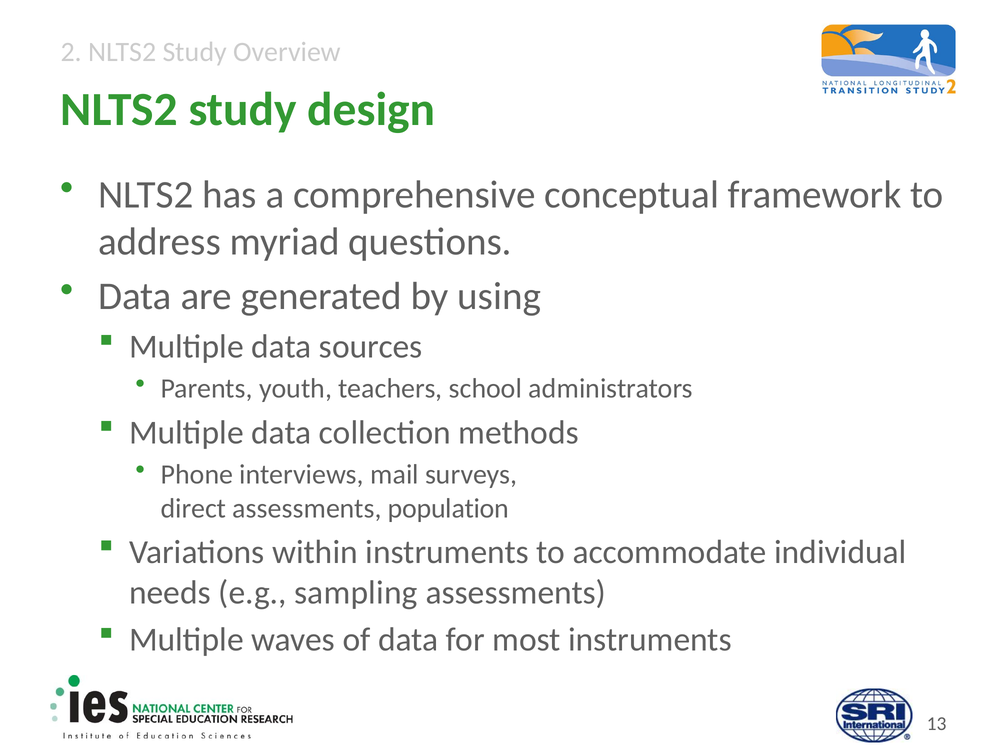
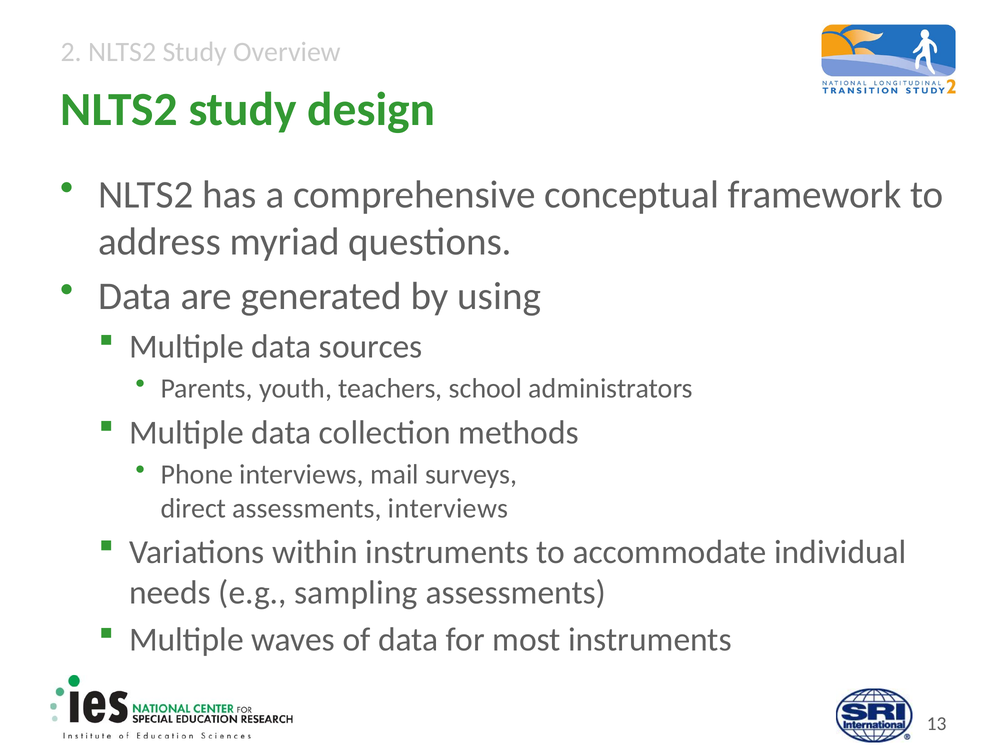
assessments population: population -> interviews
